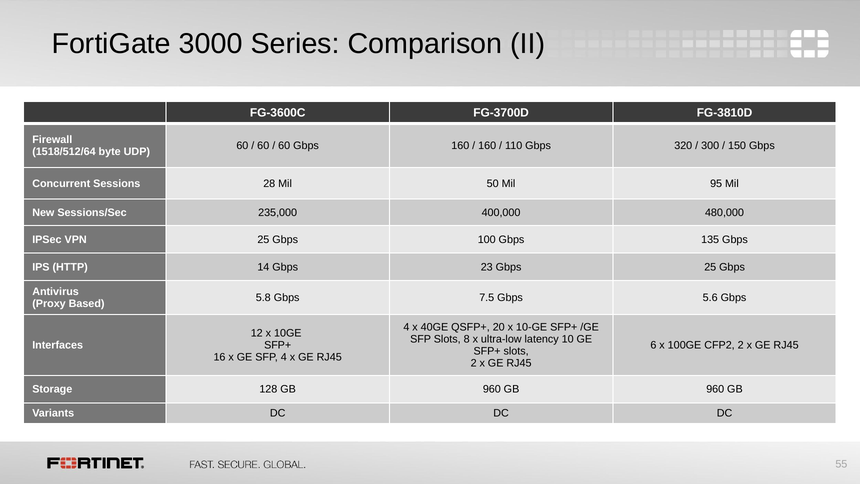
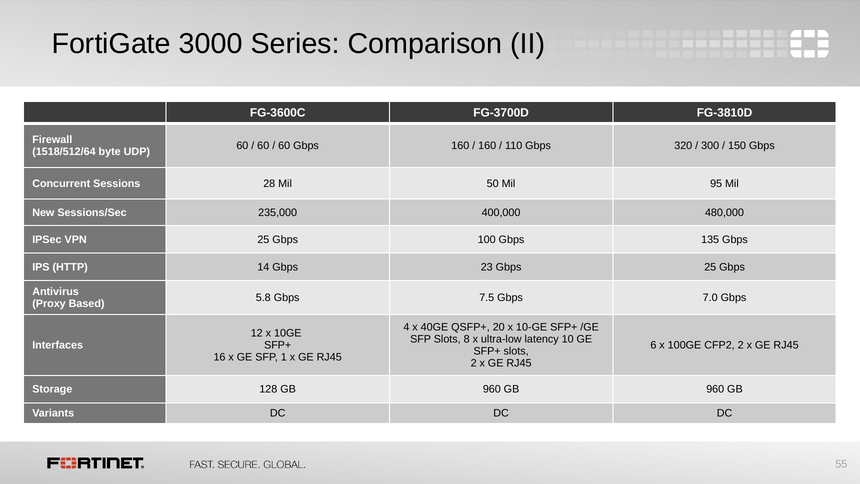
5.6: 5.6 -> 7.0
SFP 4: 4 -> 1
